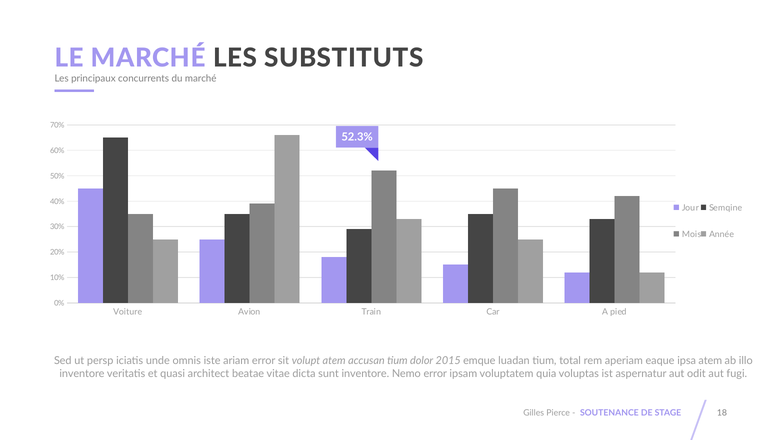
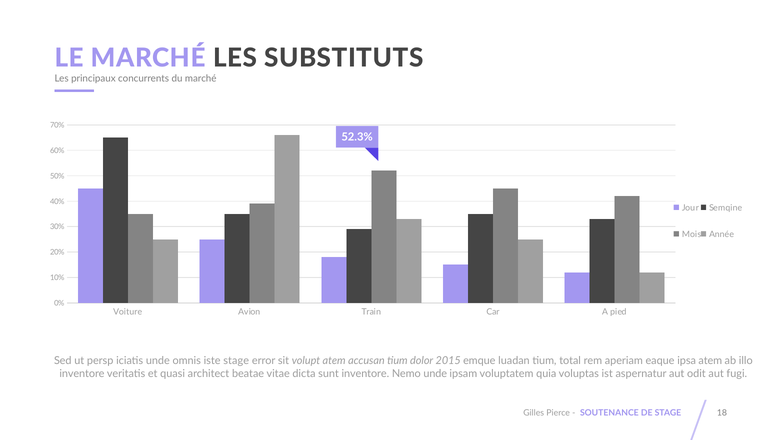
iste ariam: ariam -> stage
Nemo error: error -> unde
